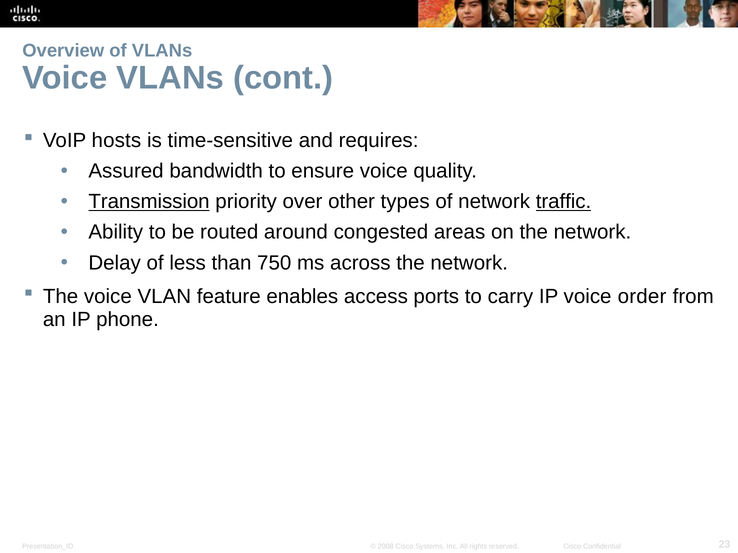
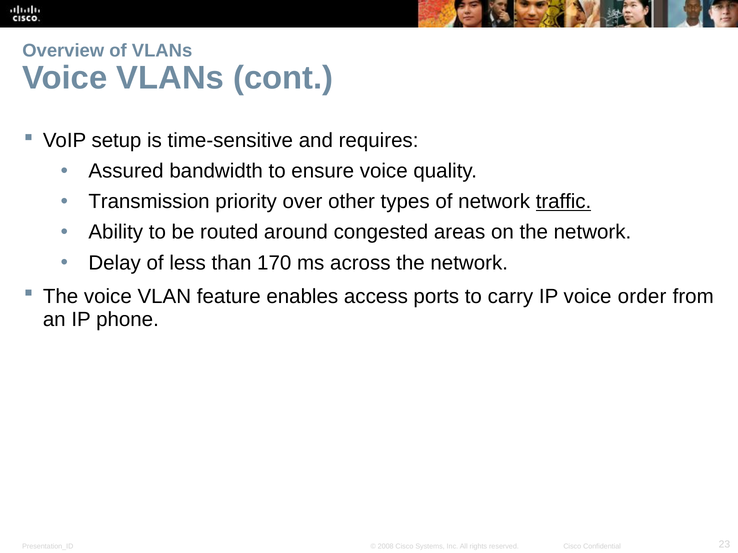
hosts: hosts -> setup
Transmission underline: present -> none
750: 750 -> 170
